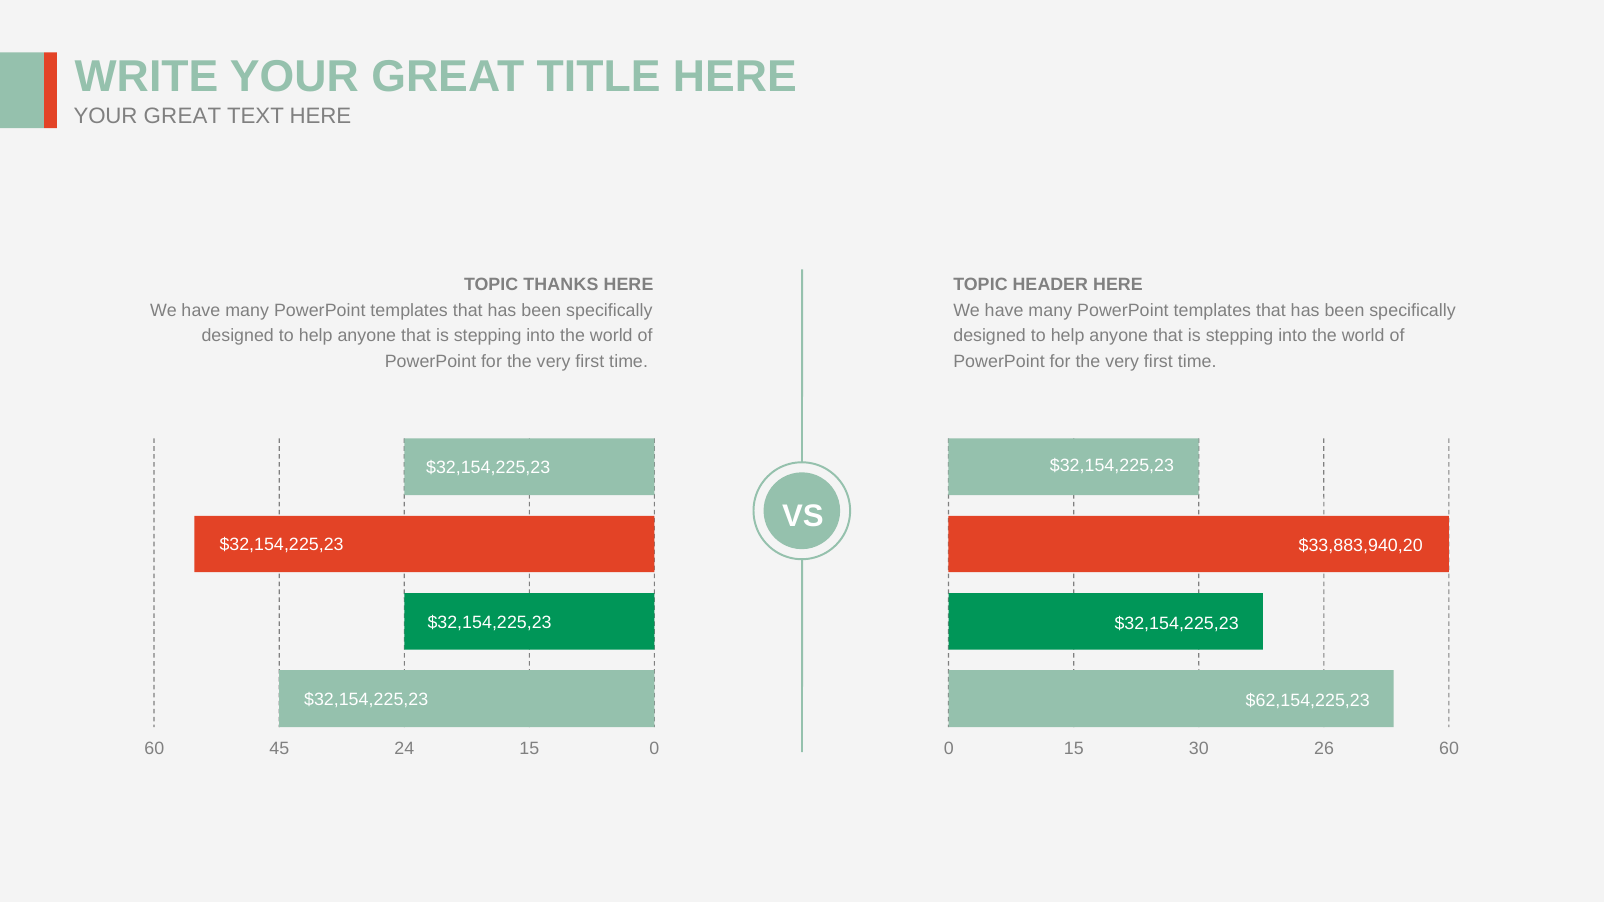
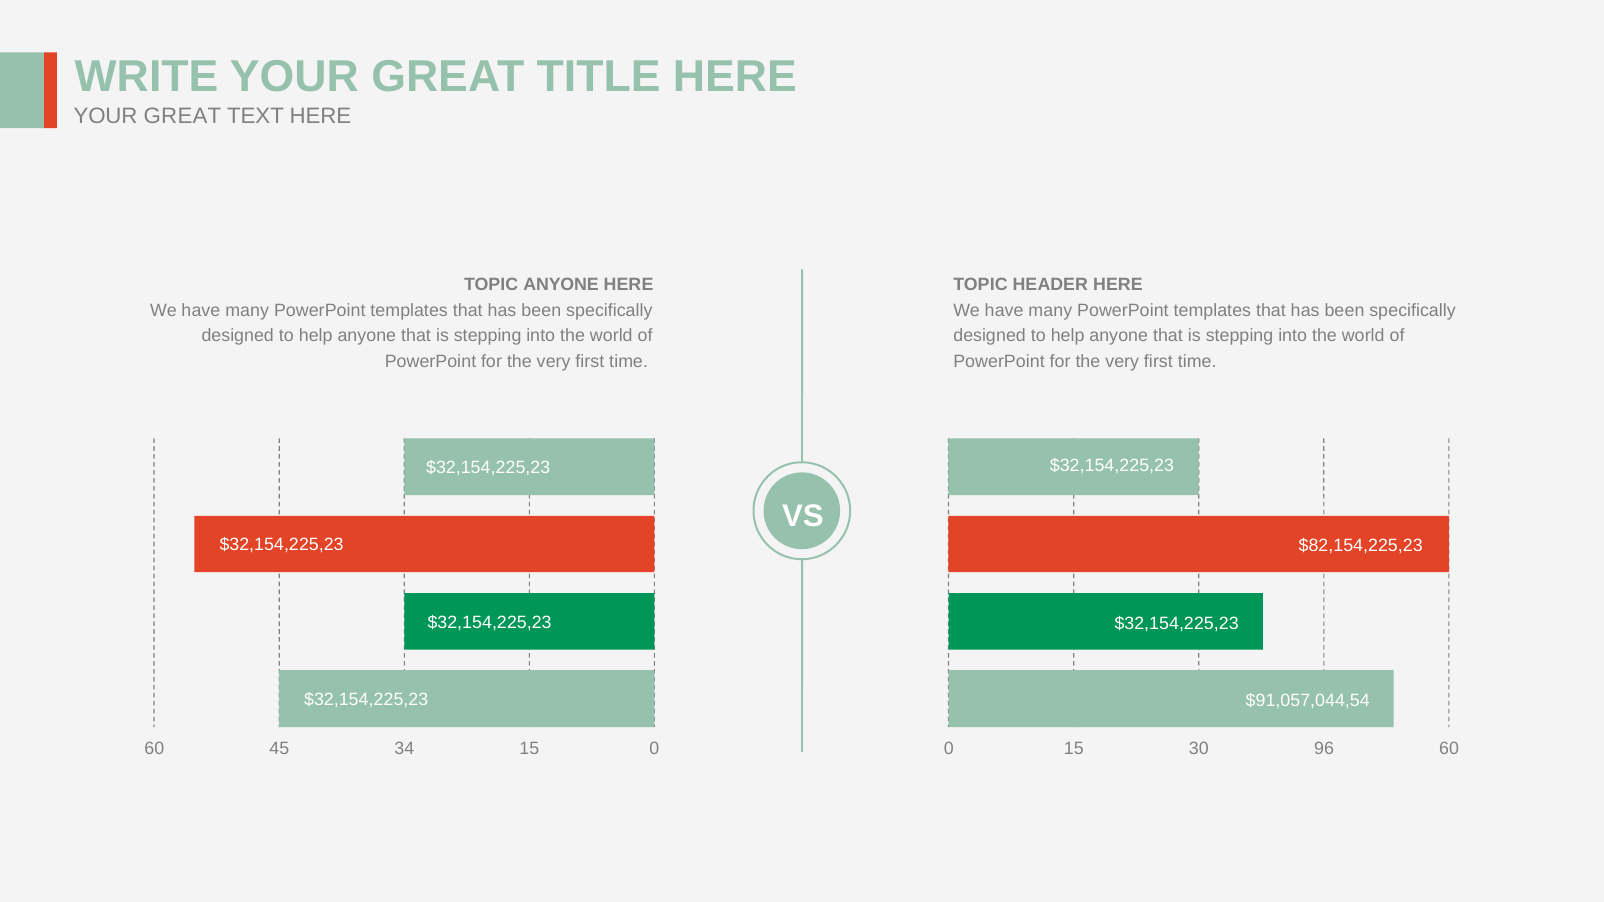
TOPIC THANKS: THANKS -> ANYONE
$33,883,940,20: $33,883,940,20 -> $82,154,225,23
$62,154,225,23: $62,154,225,23 -> $91,057,044,54
24: 24 -> 34
26: 26 -> 96
